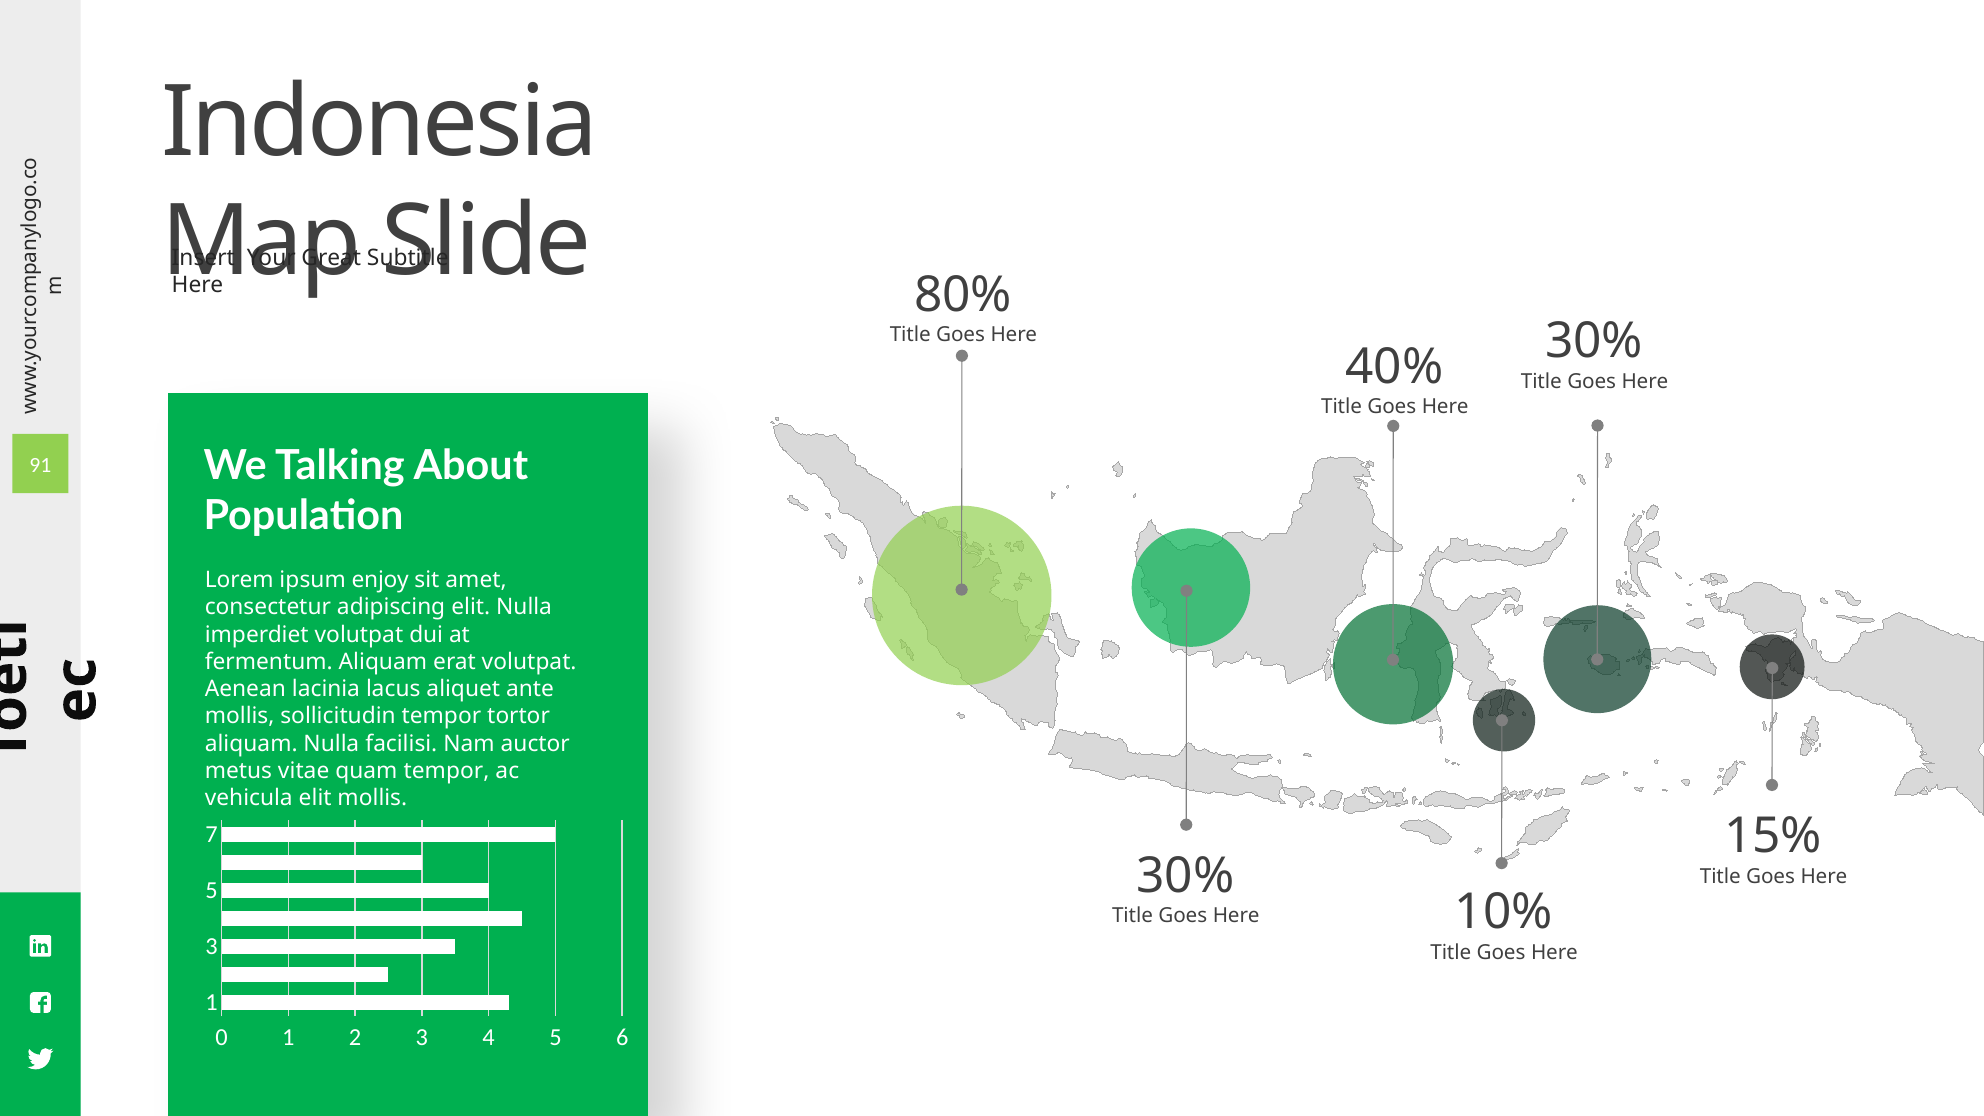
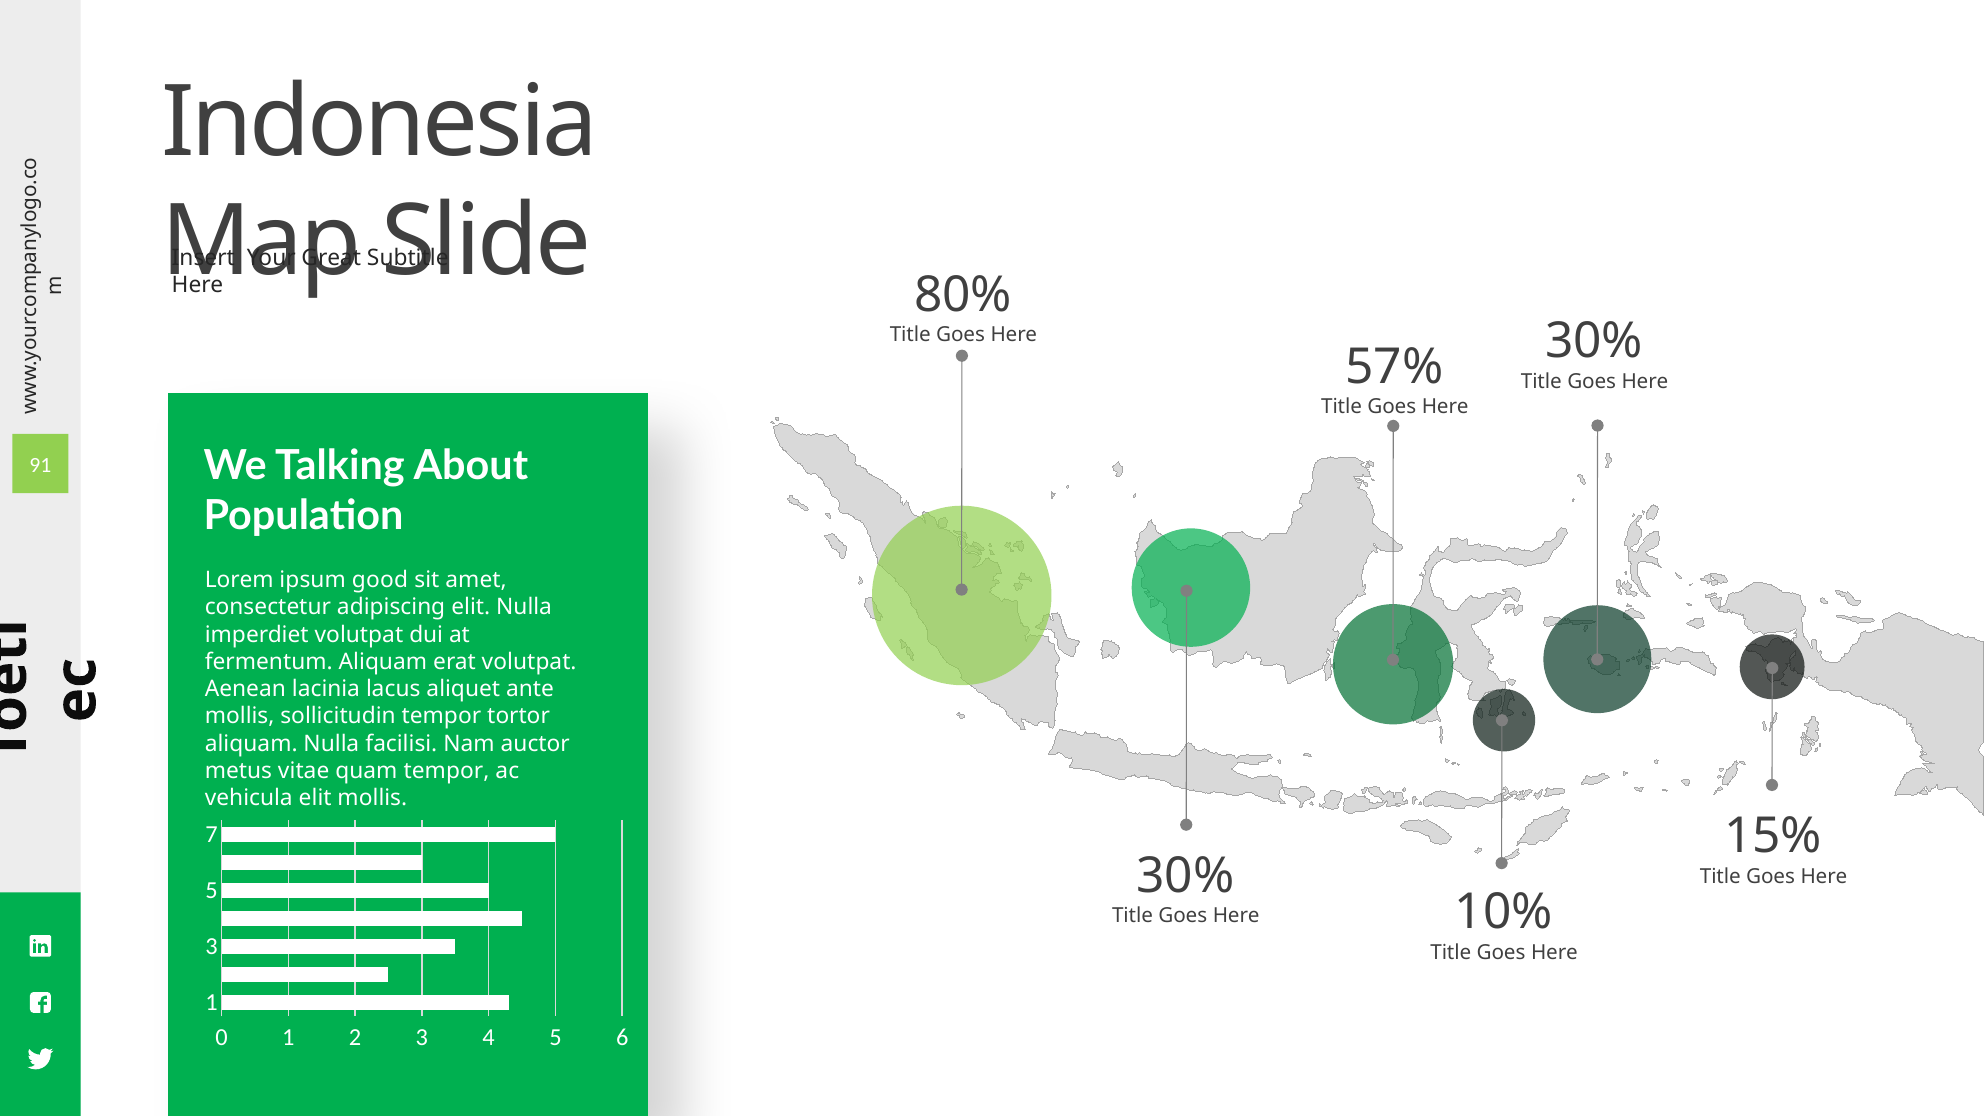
40%: 40% -> 57%
enjoy: enjoy -> good
